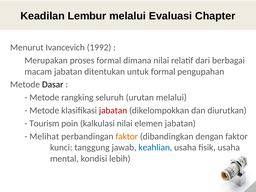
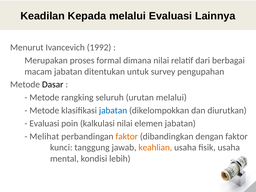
Lembur: Lembur -> Kepada
Chapter: Chapter -> Lainnya
untuk formal: formal -> survey
jabatan at (113, 110) colour: red -> blue
Tourism at (44, 123): Tourism -> Evaluasi
keahlian colour: blue -> orange
